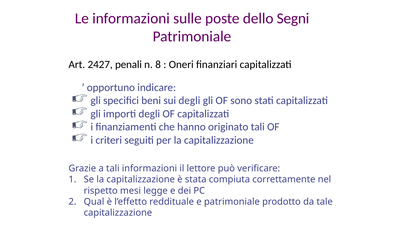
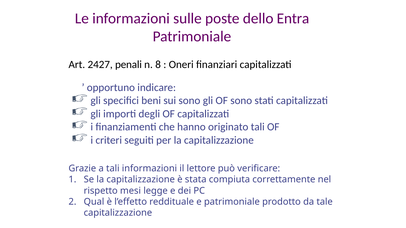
Segni: Segni -> Entra
sui degli: degli -> sono
